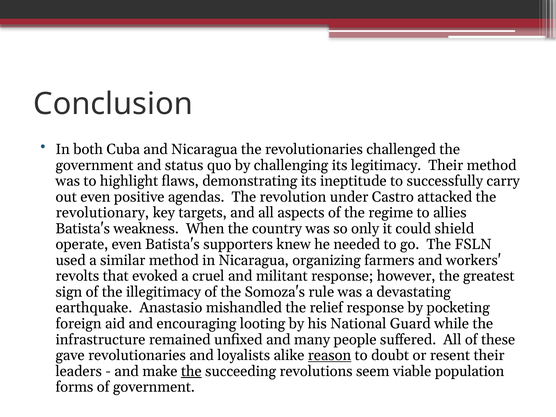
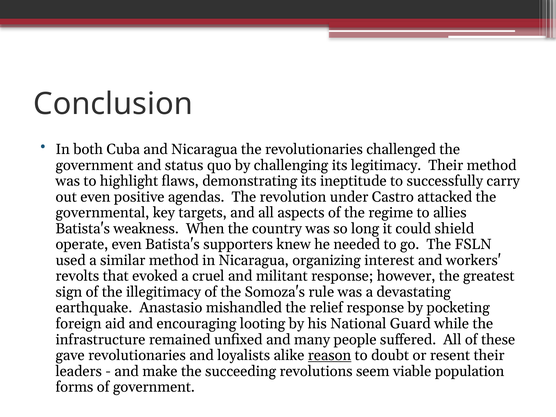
revolutionary: revolutionary -> governmental
only: only -> long
farmers: farmers -> interest
the at (191, 371) underline: present -> none
